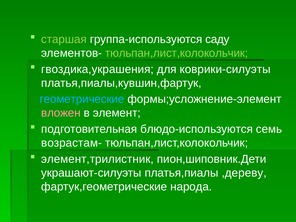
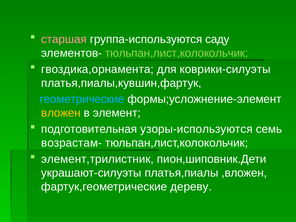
старшая colour: light green -> pink
гвоздика,украшения: гвоздика,украшения -> гвоздика,орнамента
вложен colour: pink -> yellow
блюдо-используются: блюдо-используются -> узоры-используются
,дереву: ,дереву -> ,вложен
народа: народа -> дереву
